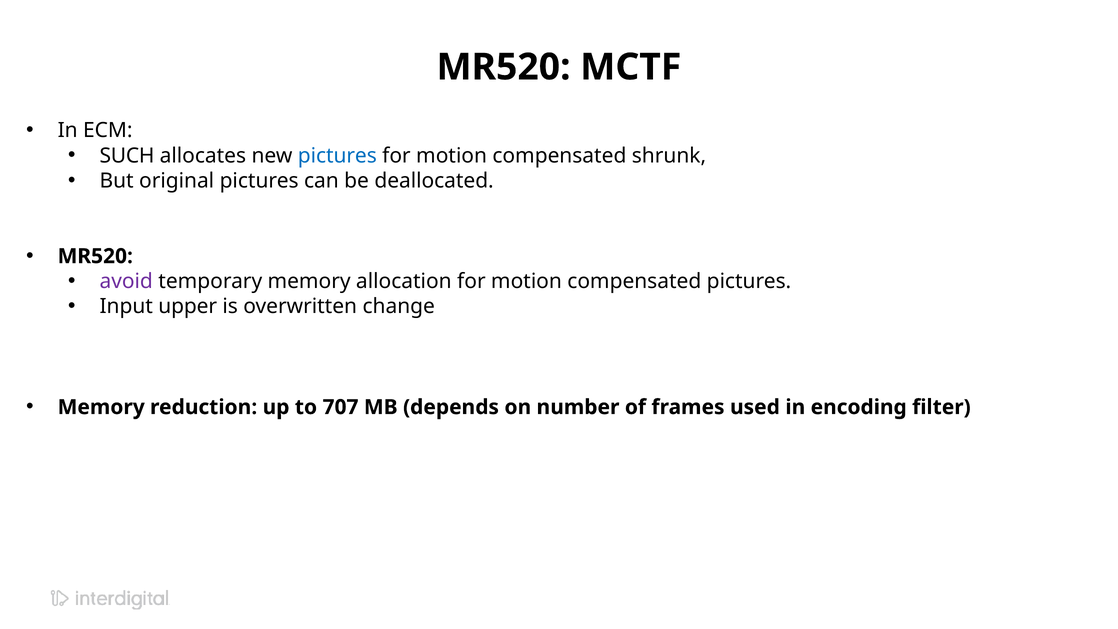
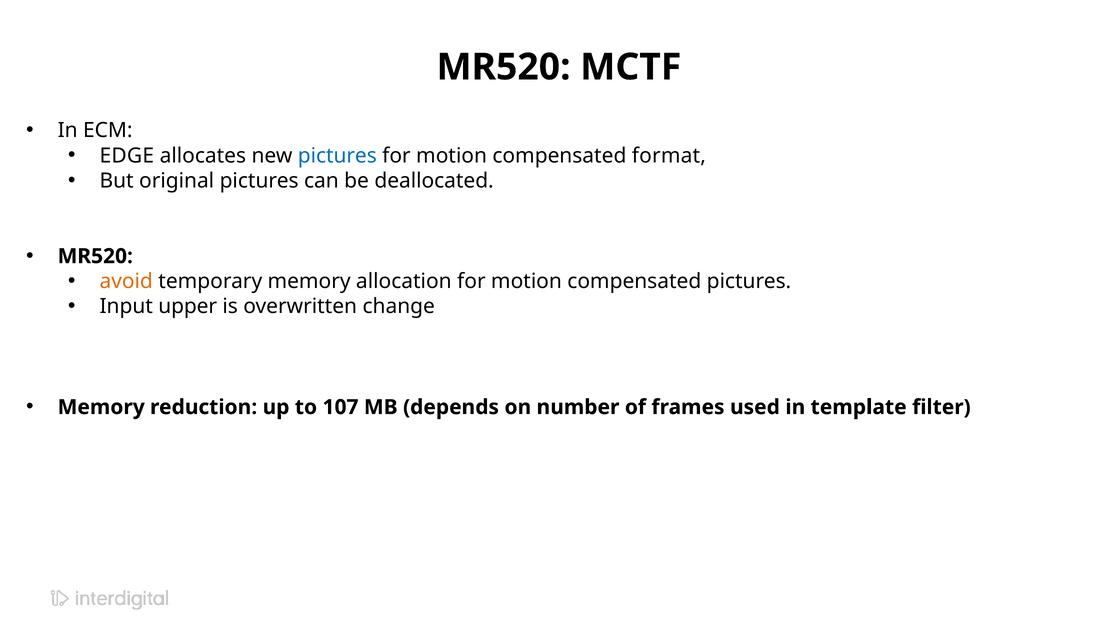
SUCH: SUCH -> EDGE
shrunk: shrunk -> format
avoid colour: purple -> orange
707: 707 -> 107
encoding: encoding -> template
